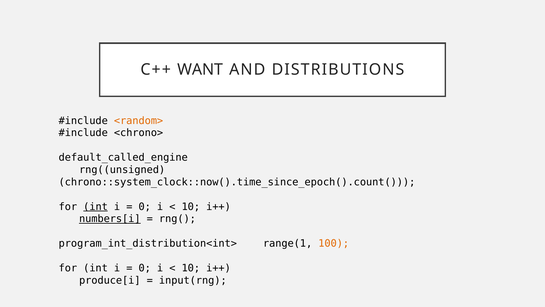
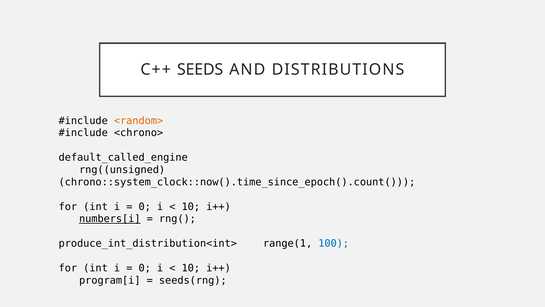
WANT: WANT -> SEEDS
int at (96, 206) underline: present -> none
program_int_distribution<int>: program_int_distribution<int> -> produce_int_distribution<int>
100 colour: orange -> blue
produce[i: produce[i -> program[i
input(rng: input(rng -> seeds(rng
